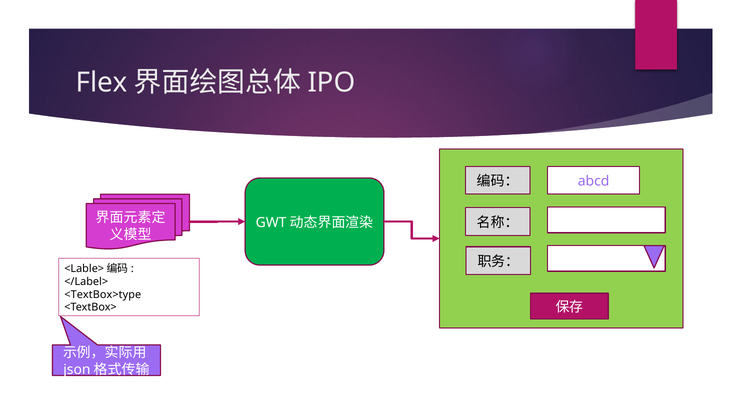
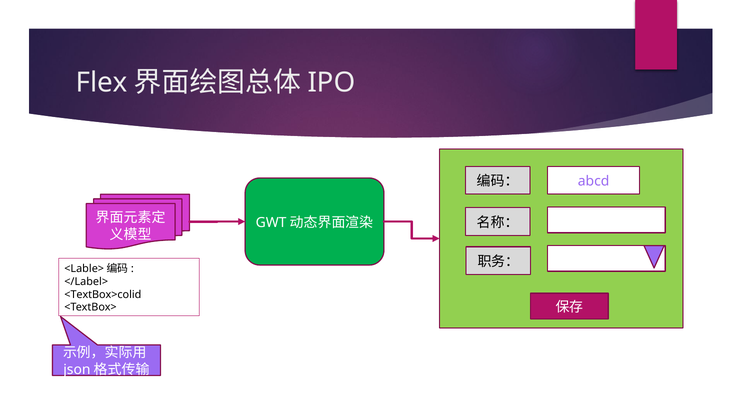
<TextBox>type: <TextBox>type -> <TextBox>colid
